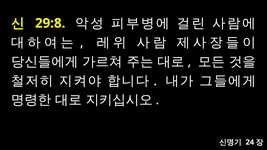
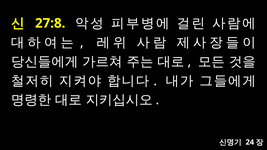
29:8: 29:8 -> 27:8
